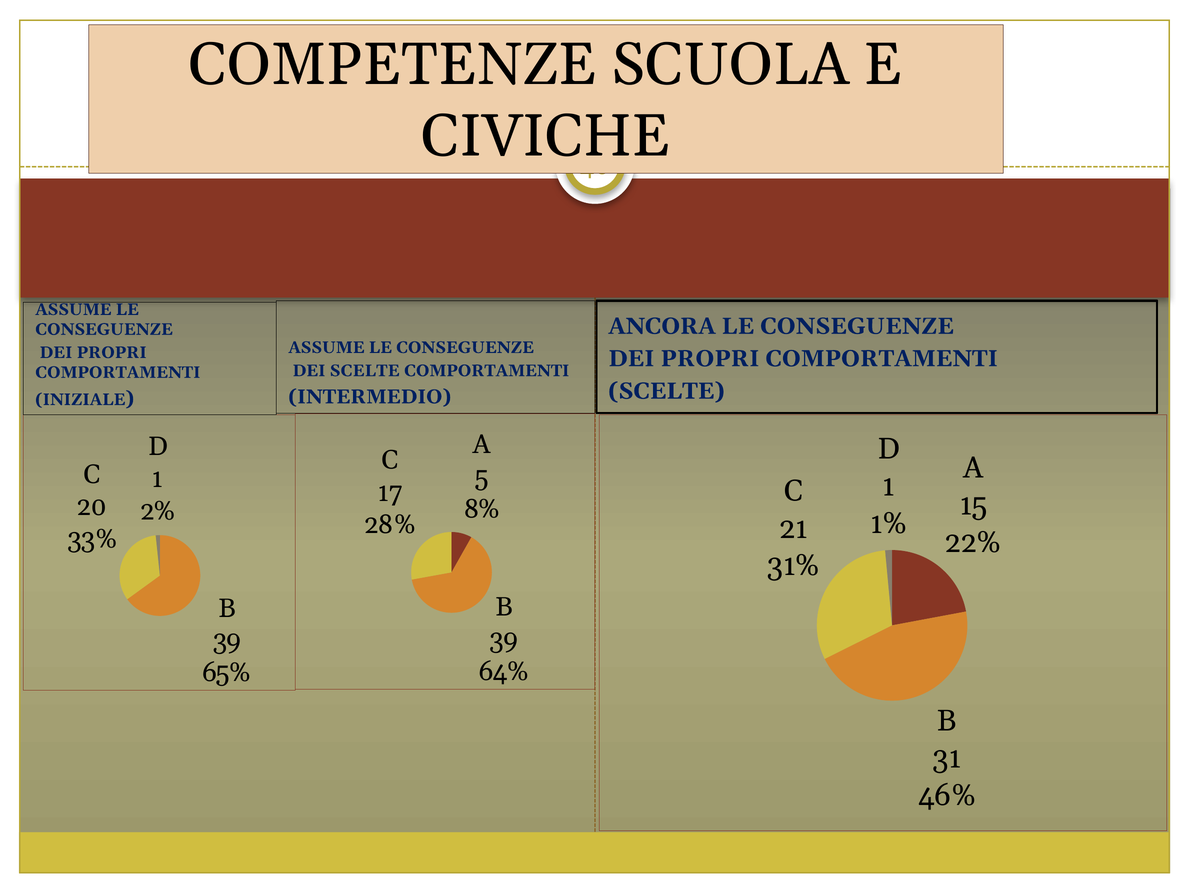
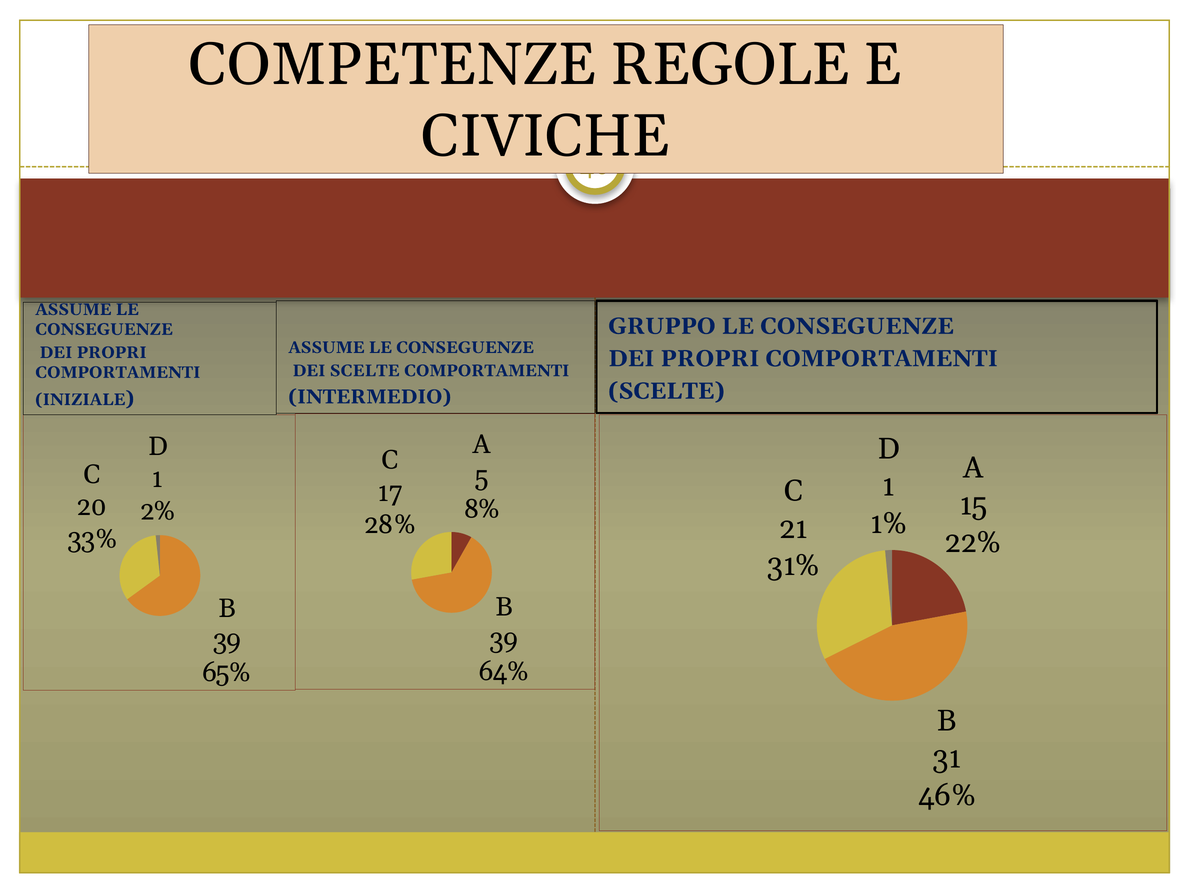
SCUOLA: SCUOLA -> REGOLE
ANCORA: ANCORA -> GRUPPO
